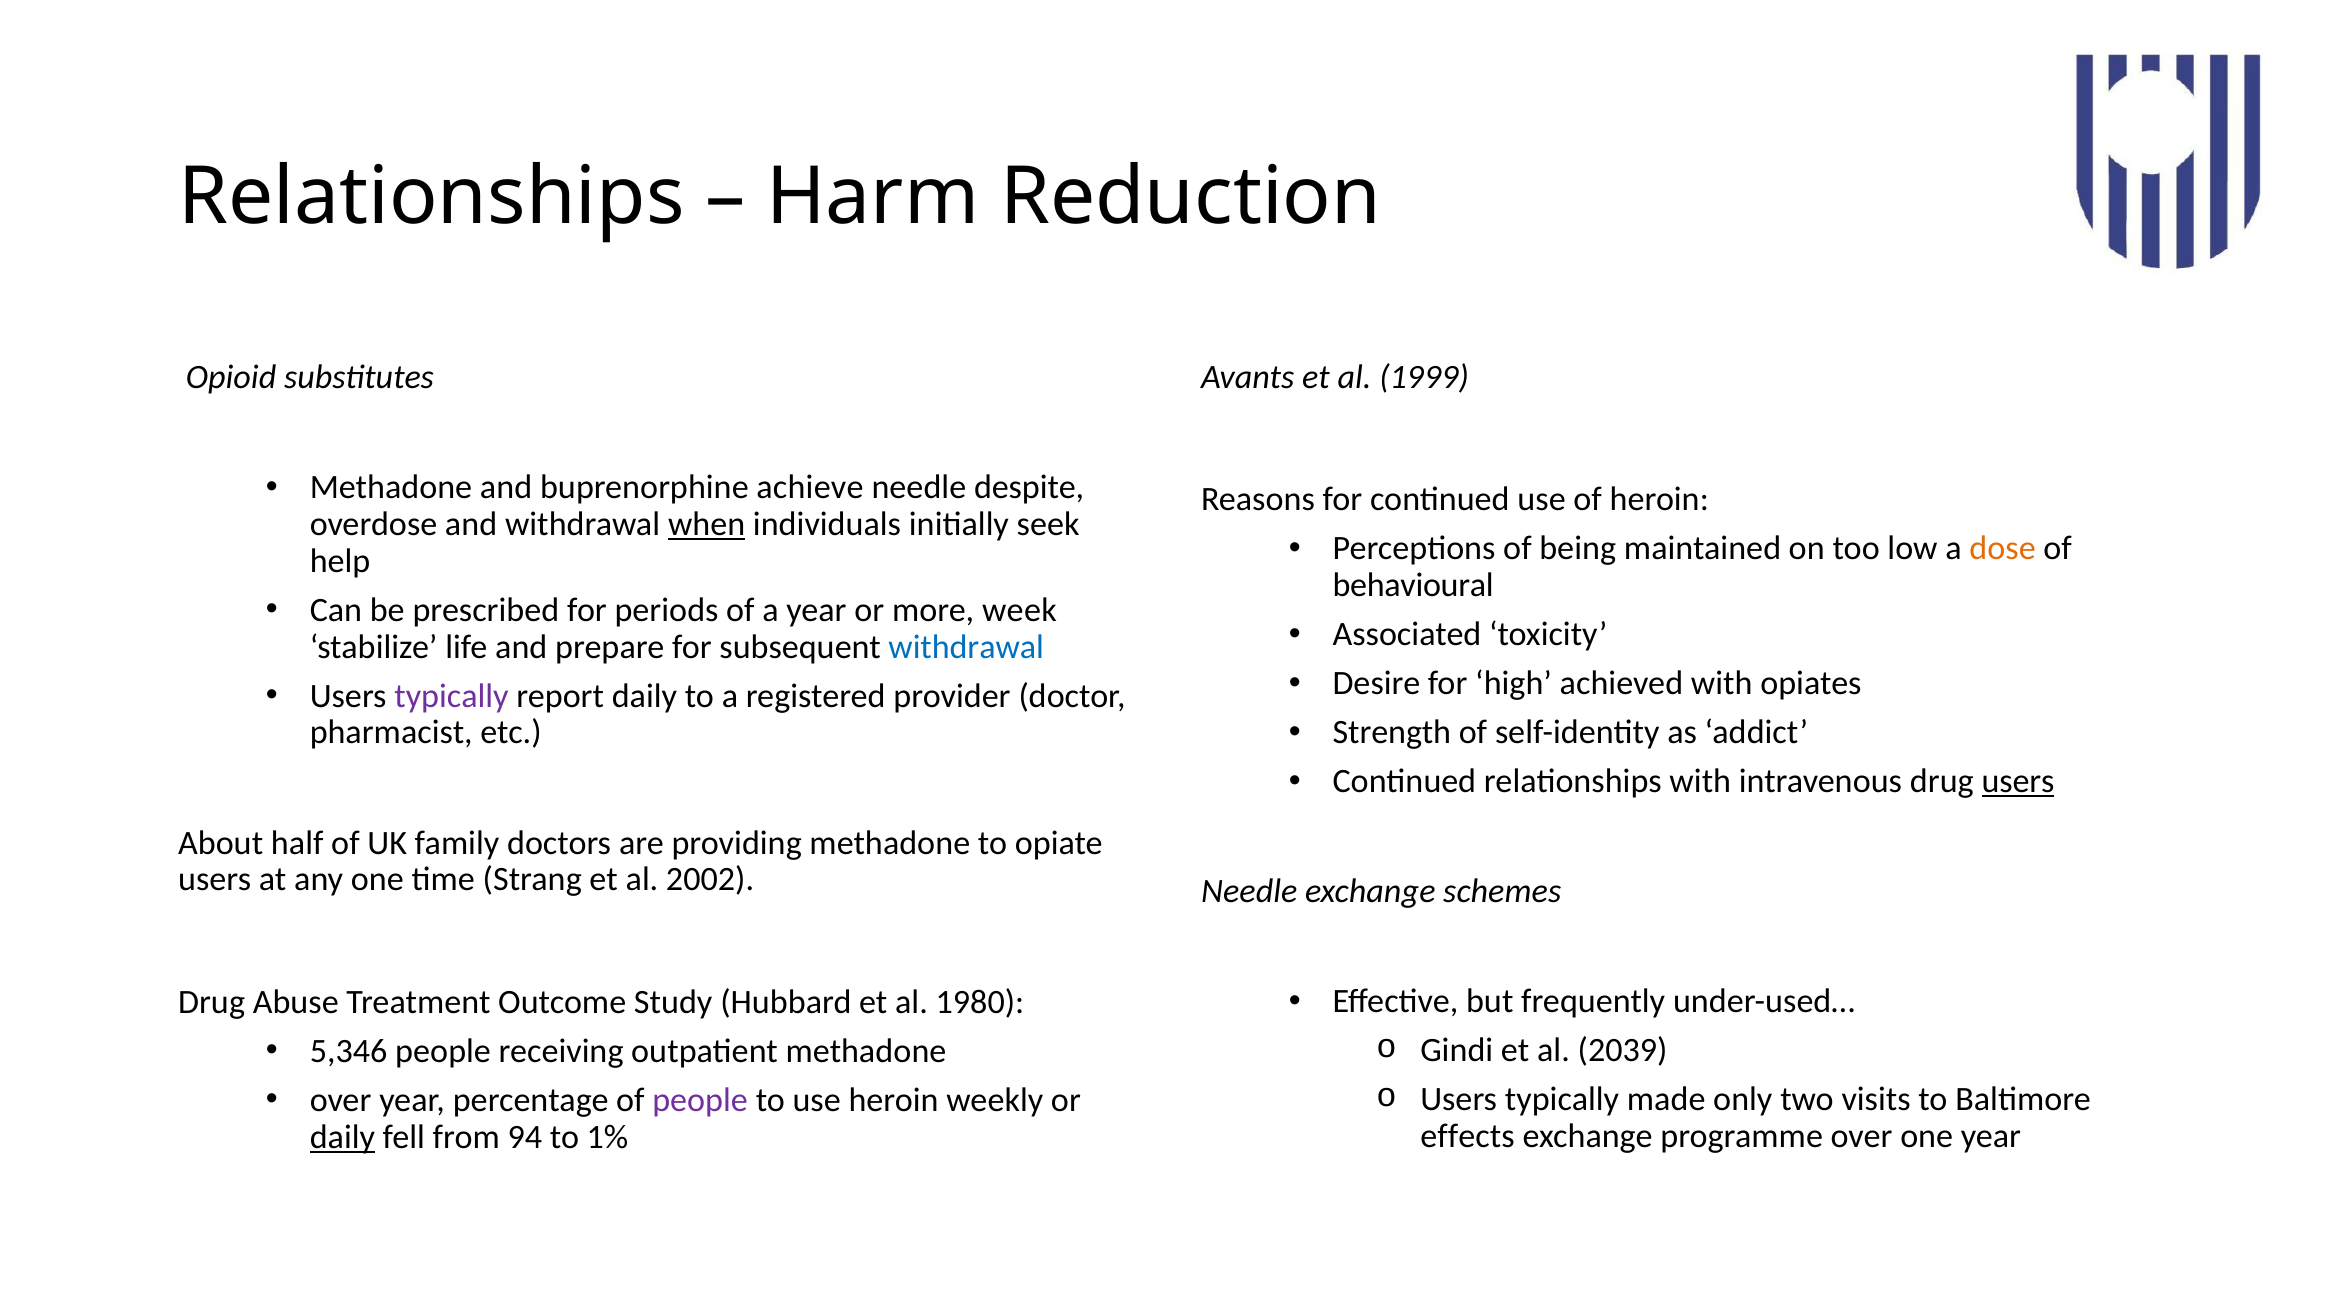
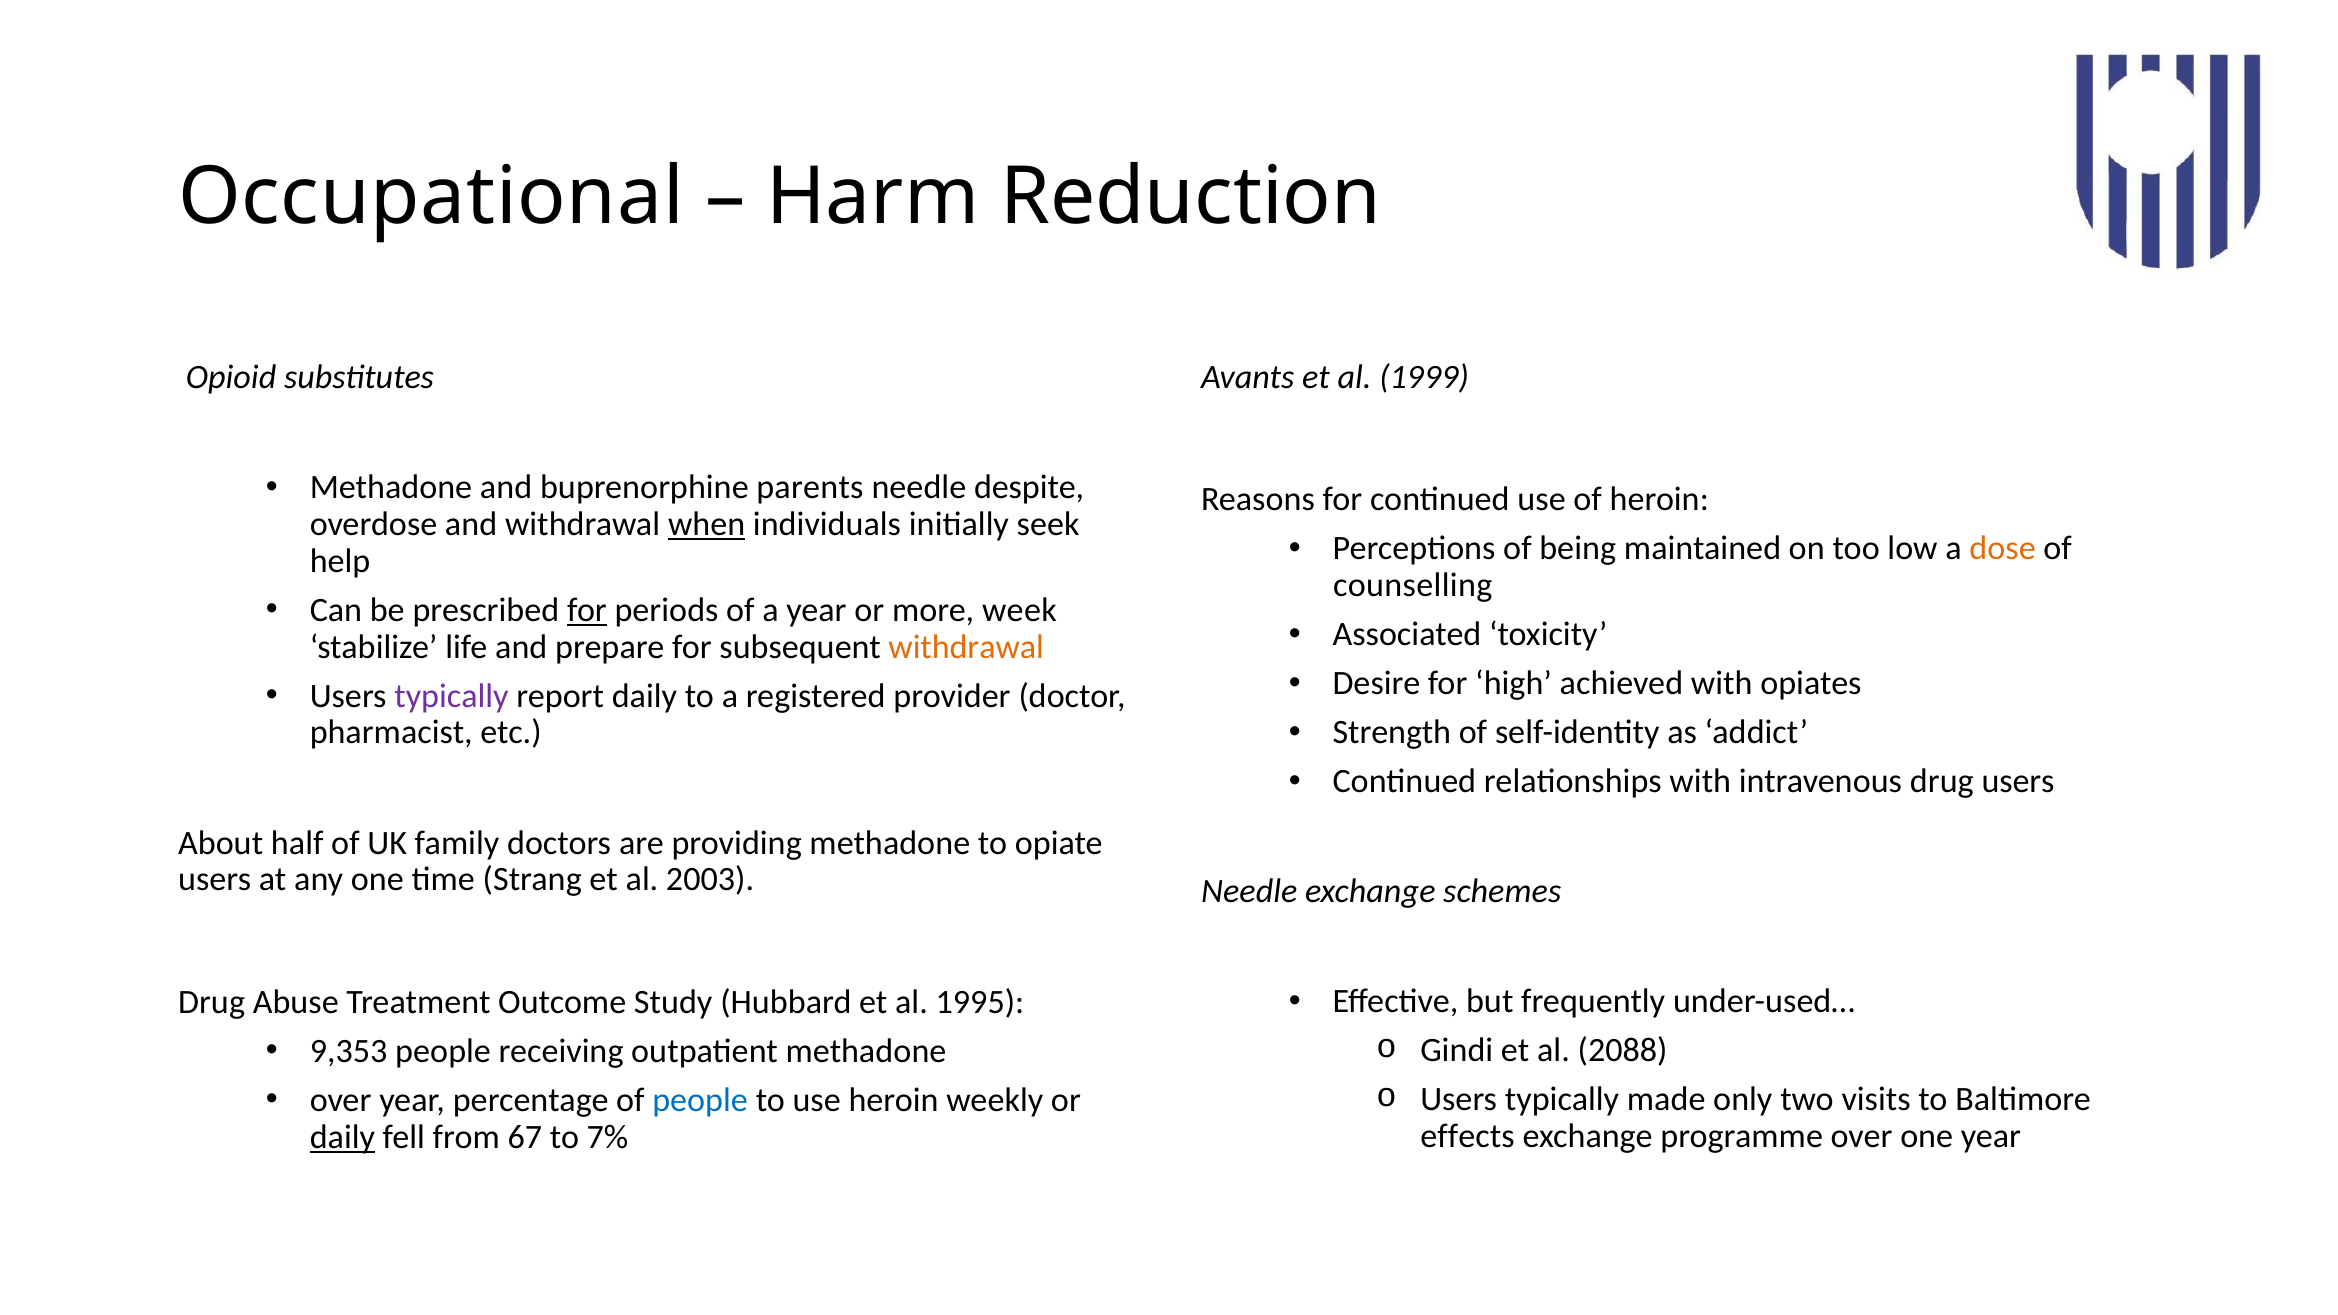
Relationships at (431, 197): Relationships -> Occupational
achieve: achieve -> parents
behavioural: behavioural -> counselling
for at (587, 610) underline: none -> present
withdrawal at (966, 647) colour: blue -> orange
users at (2018, 781) underline: present -> none
2002: 2002 -> 2003
1980: 1980 -> 1995
5,346: 5,346 -> 9,353
2039: 2039 -> 2088
people at (700, 1100) colour: purple -> blue
94: 94 -> 67
1%: 1% -> 7%
